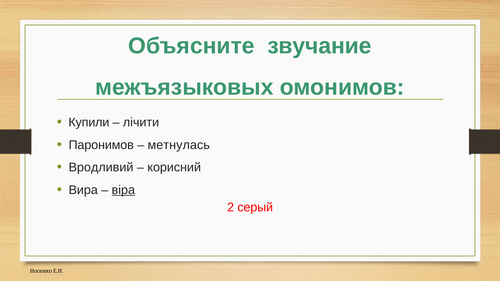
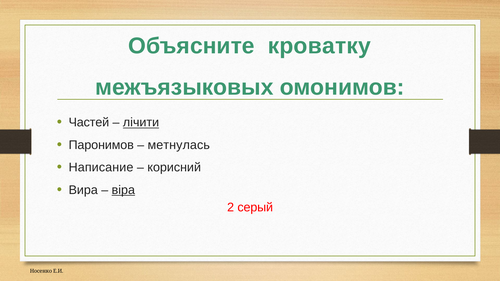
звучание: звучание -> кроватку
Купили: Купили -> Частей
лічити underline: none -> present
Вродливий: Вродливий -> Написание
